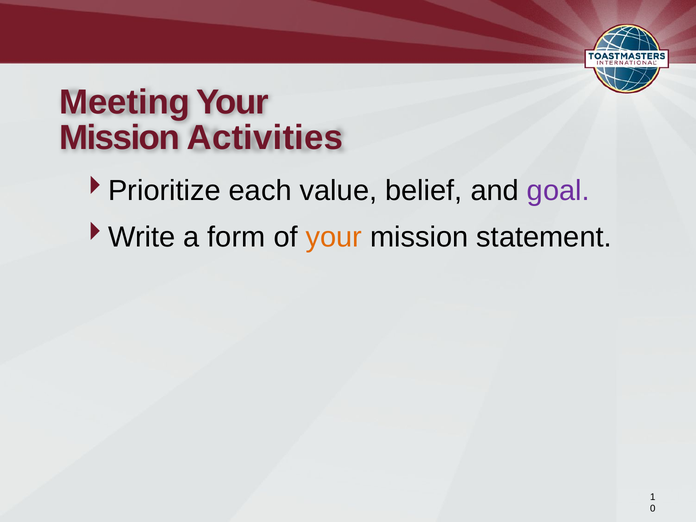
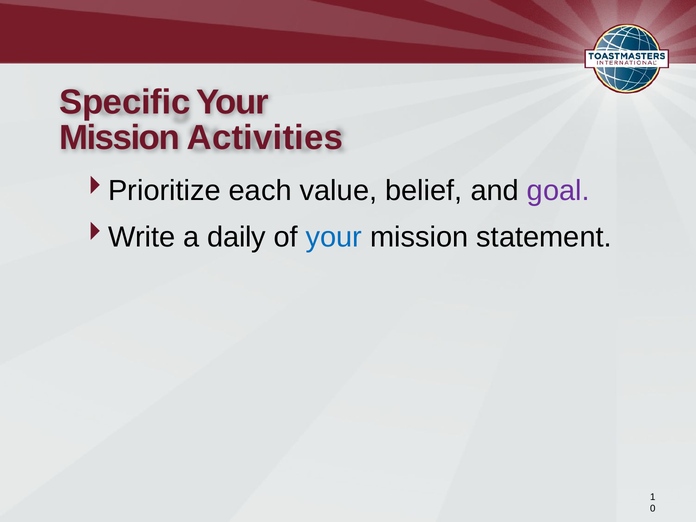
Meeting: Meeting -> Specific
form: form -> daily
your at (334, 237) colour: orange -> blue
